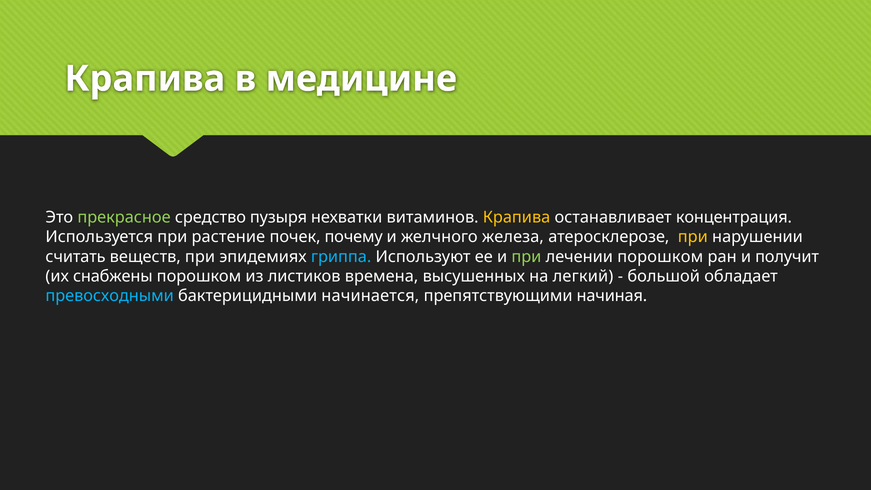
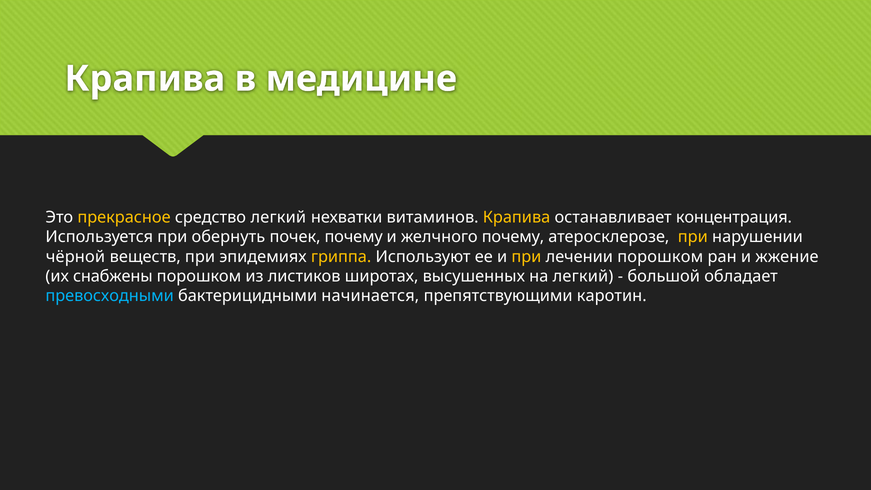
прекрасное colour: light green -> yellow
средство пузыря: пузыря -> легкий
растение: растение -> обернуть
желчного железа: железа -> почему
считать: считать -> чёрной
гриппа colour: light blue -> yellow
при at (526, 257) colour: light green -> yellow
получит: получит -> жжение
времена: времена -> широтах
начиная: начиная -> каротин
